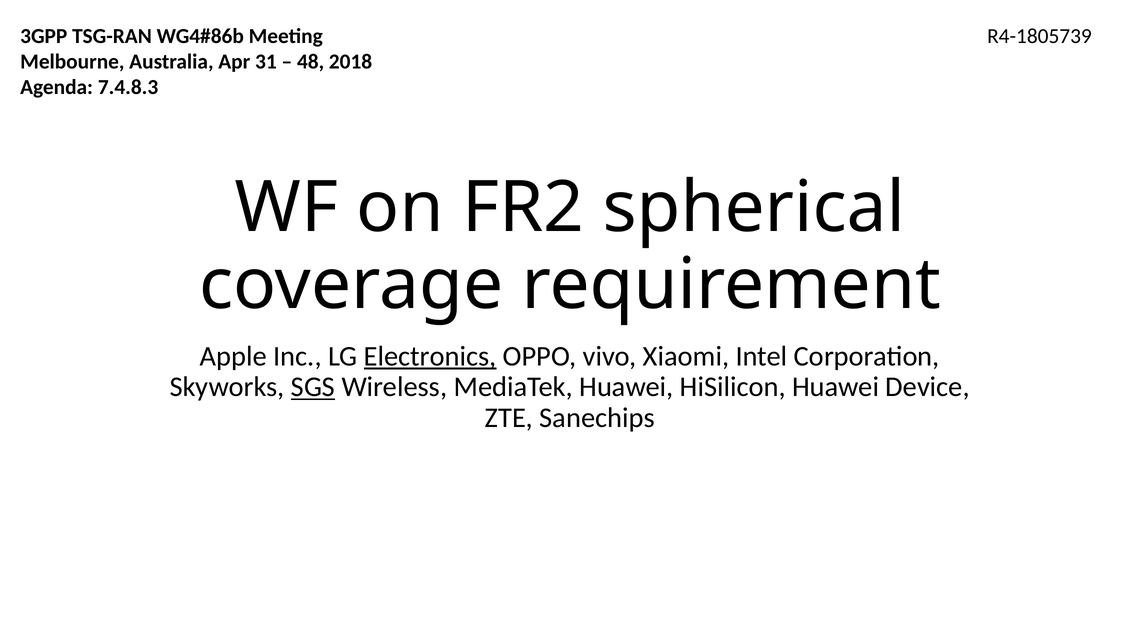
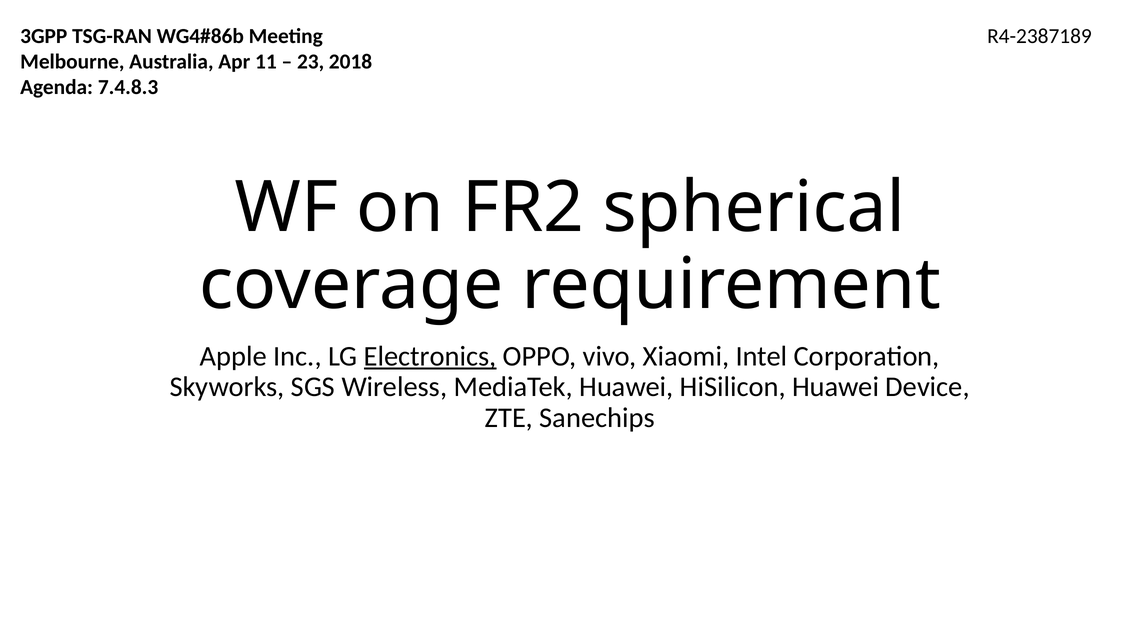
R4-1805739: R4-1805739 -> R4-2387189
31: 31 -> 11
48: 48 -> 23
SGS underline: present -> none
